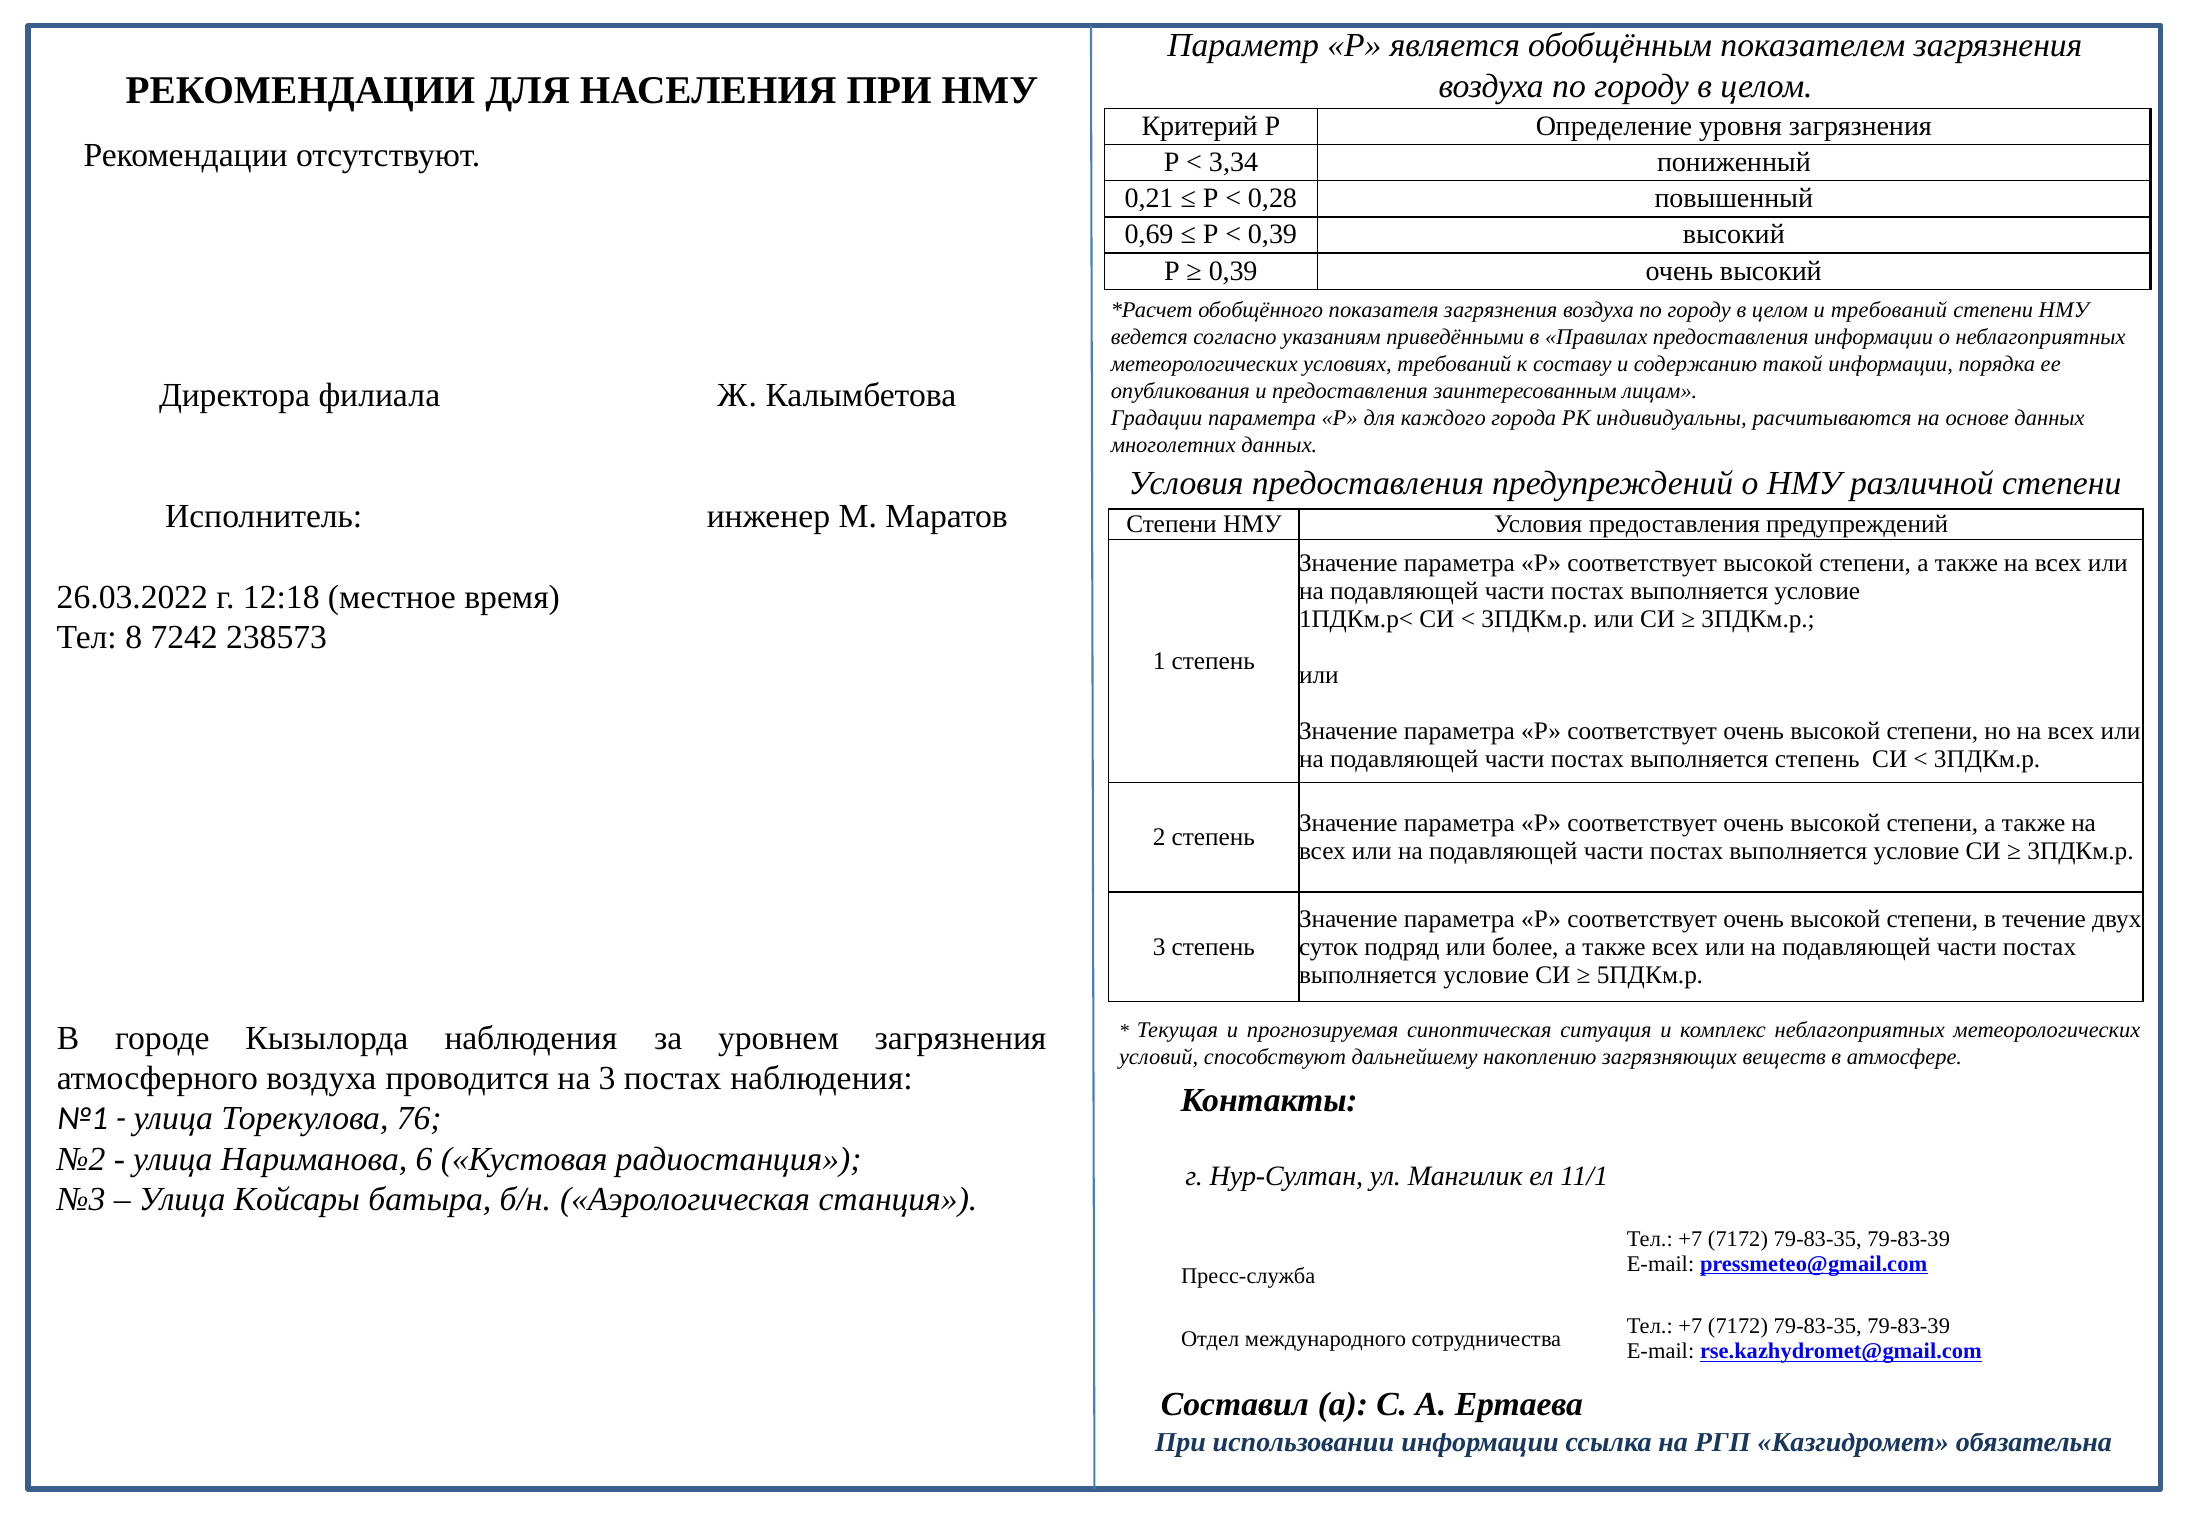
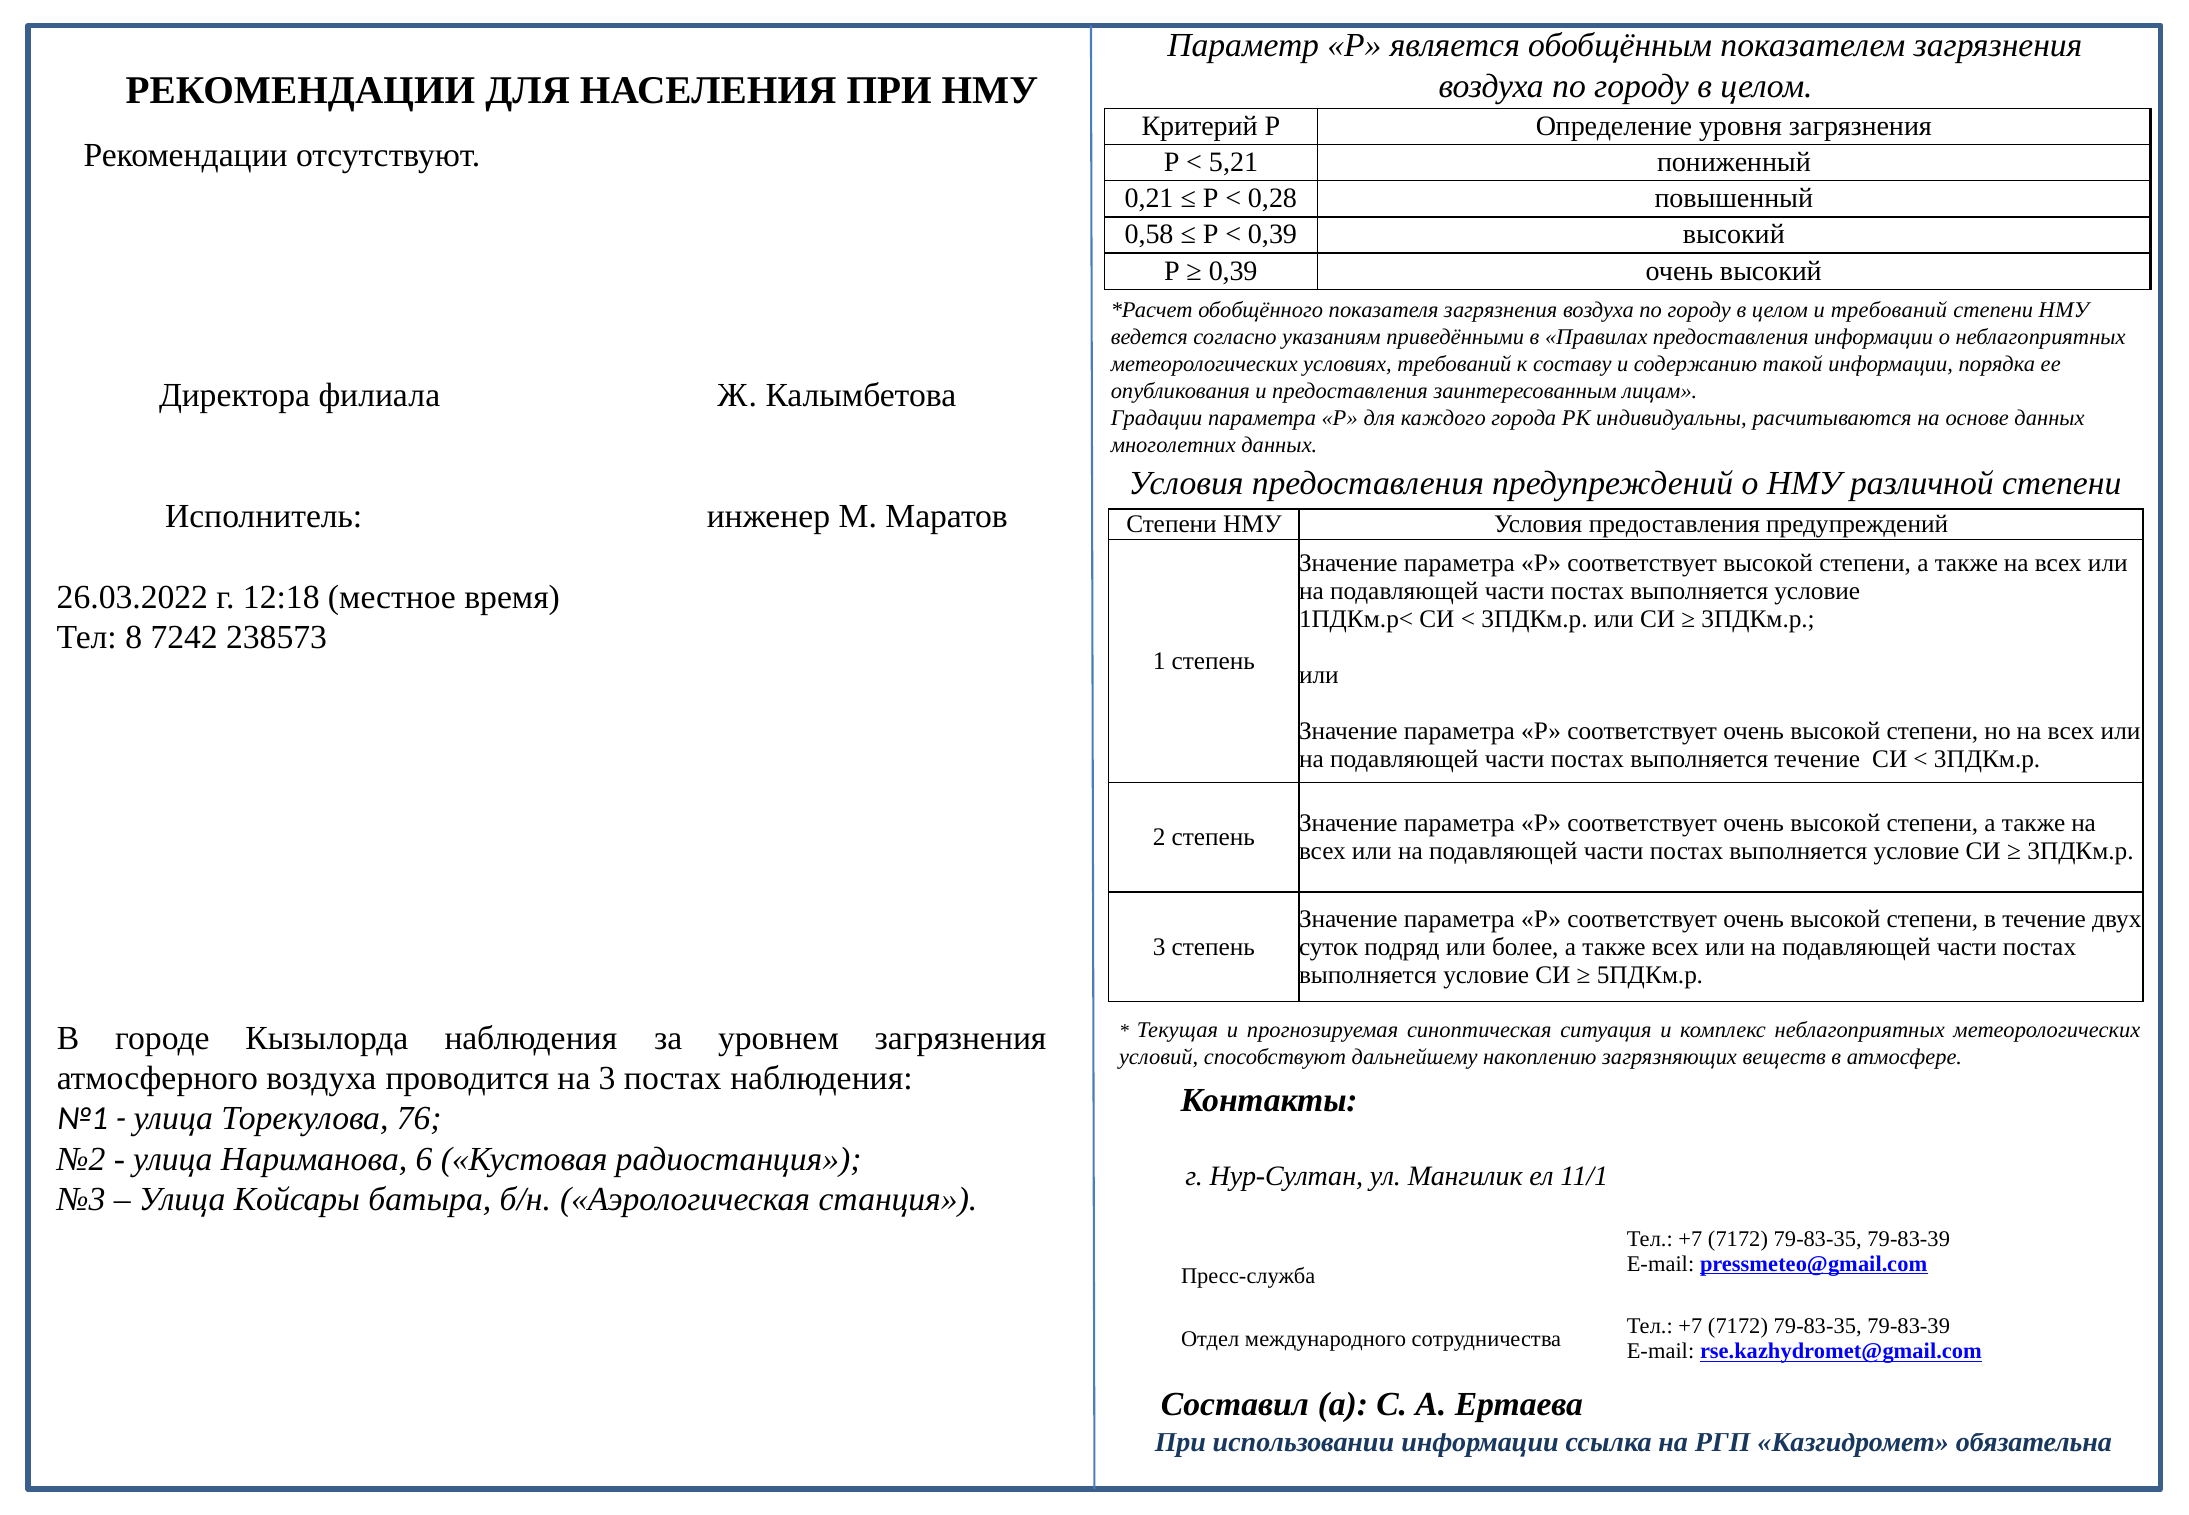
3,34: 3,34 -> 5,21
0,69: 0,69 -> 0,58
выполняется степень: степень -> течение
